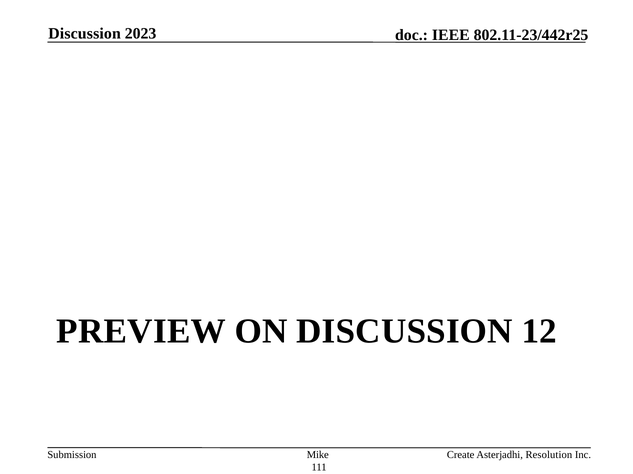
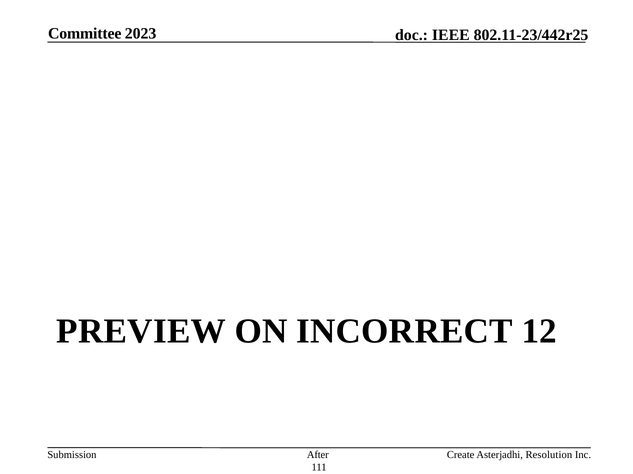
Discussion at (85, 34): Discussion -> Committee
ON DISCUSSION: DISCUSSION -> INCORRECT
Mike: Mike -> After
